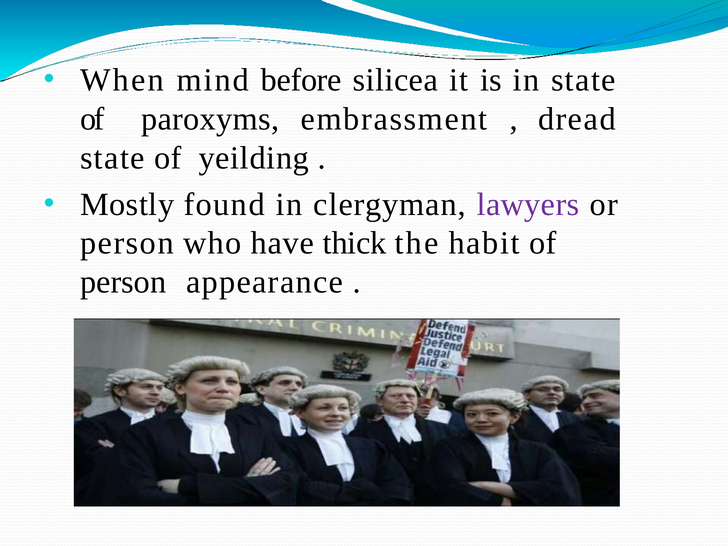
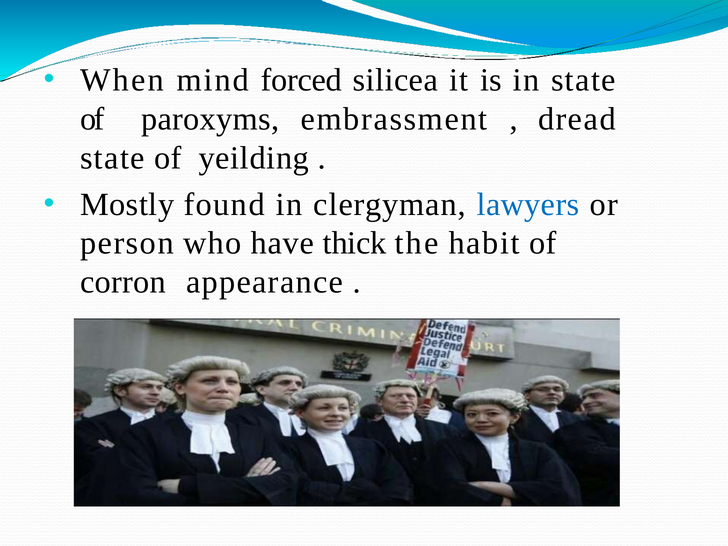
before: before -> forced
lawyers colour: purple -> blue
person at (123, 282): person -> corron
